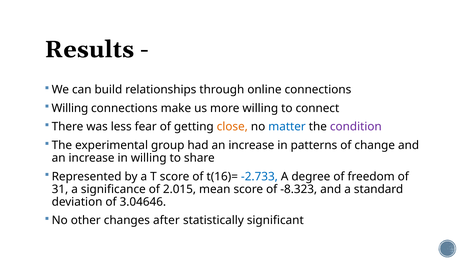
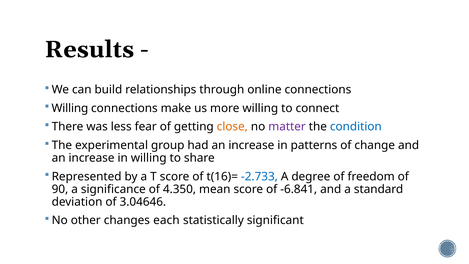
matter colour: blue -> purple
condition colour: purple -> blue
31: 31 -> 90
2.015: 2.015 -> 4.350
-8.323: -8.323 -> -6.841
after: after -> each
